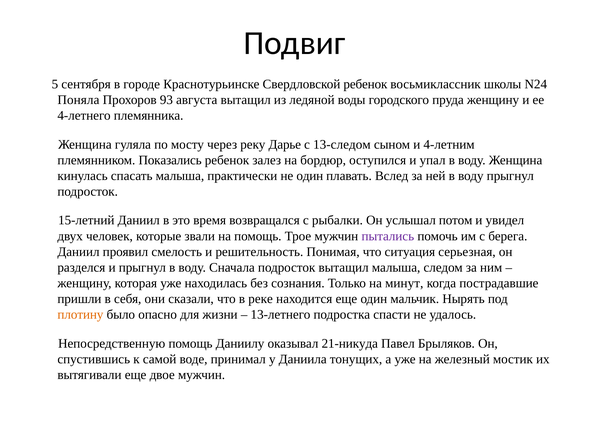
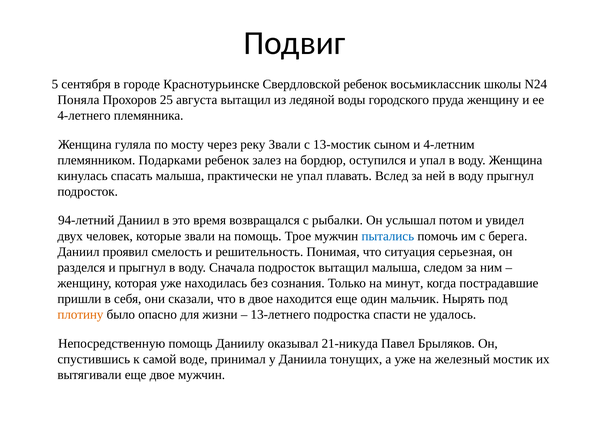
93: 93 -> 25
реку Дарье: Дарье -> Звали
13-следом: 13-следом -> 13-мостик
Показались: Показались -> Подарками
не один: один -> упал
15-летний: 15-летний -> 94-летний
пытались colour: purple -> blue
в реке: реке -> двое
